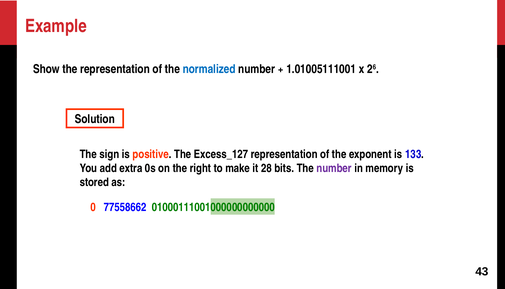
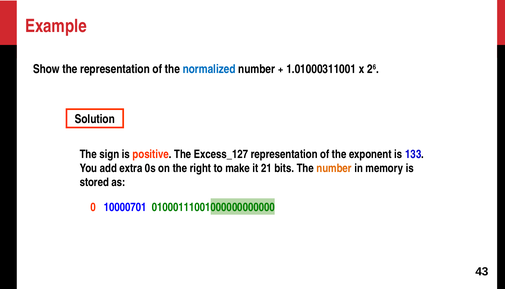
1.01005111001: 1.01005111001 -> 1.01000311001
28: 28 -> 21
number at (334, 168) colour: purple -> orange
77558662: 77558662 -> 10000701
